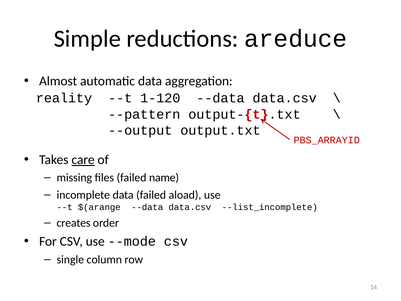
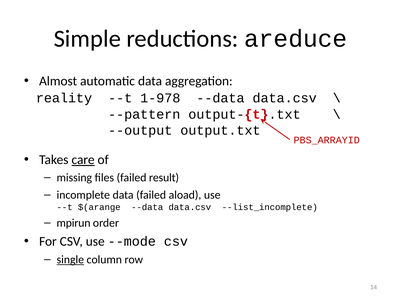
1-120: 1-120 -> 1-978
name: name -> result
creates: creates -> mpirun
single underline: none -> present
